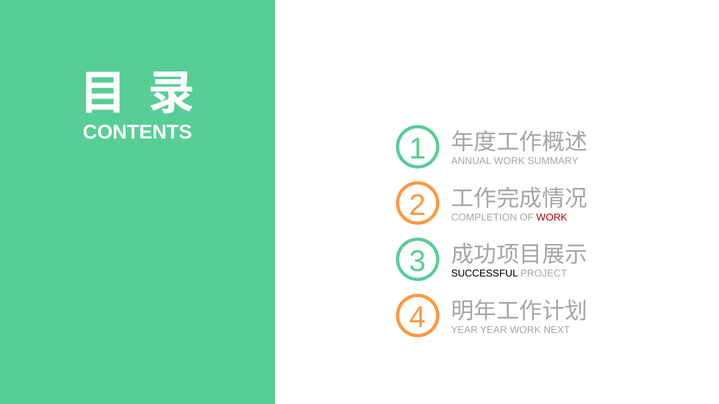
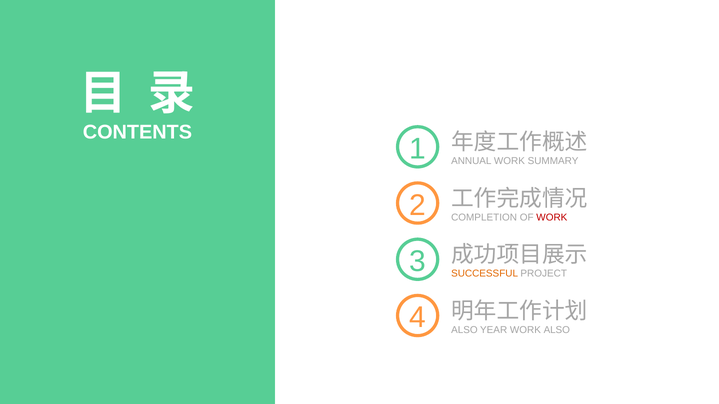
SUCCESSFUL colour: black -> orange
YEAR at (464, 330): YEAR -> ALSO
WORK NEXT: NEXT -> ALSO
